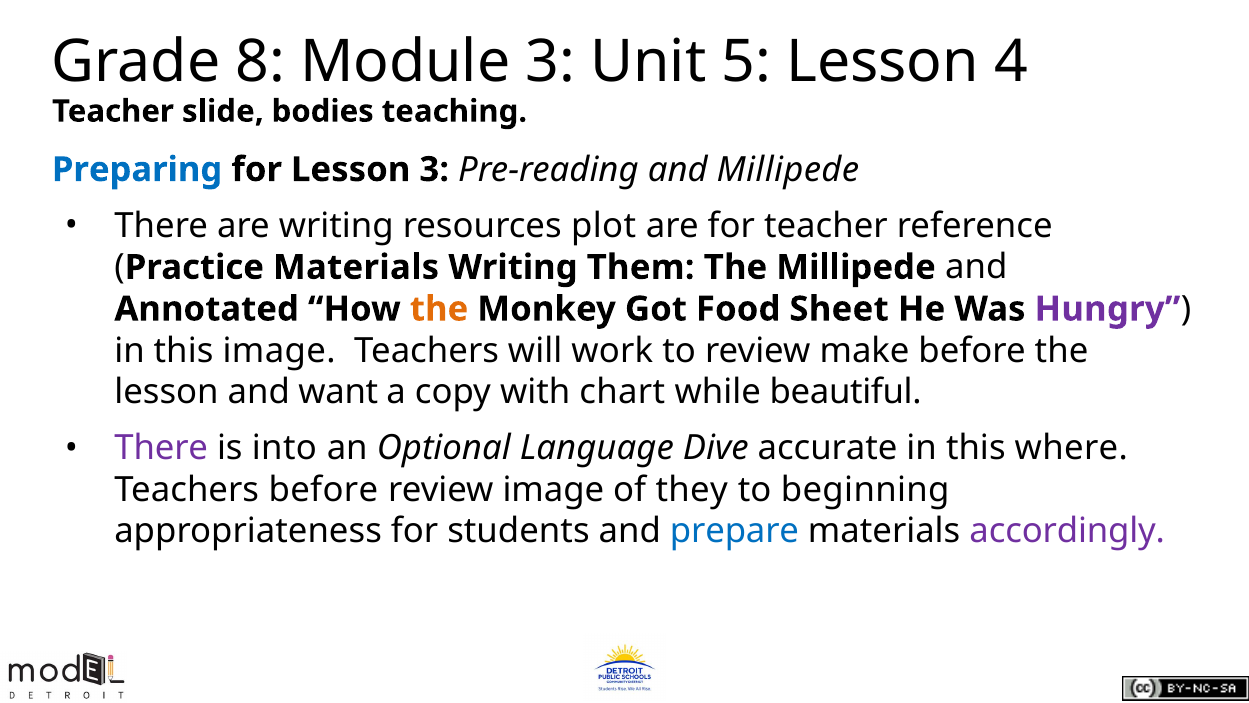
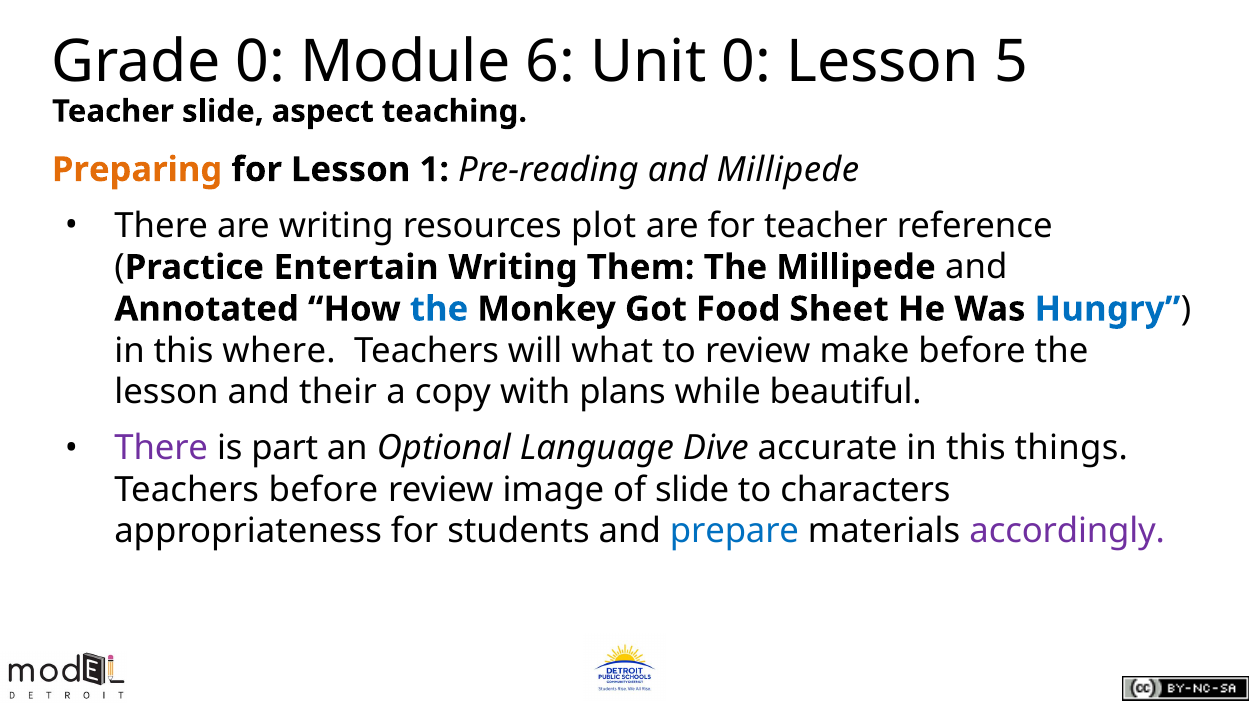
Grade 8: 8 -> 0
Module 3: 3 -> 6
Unit 5: 5 -> 0
4: 4 -> 5
bodies: bodies -> aspect
Preparing colour: blue -> orange
Lesson 3: 3 -> 1
Practice Materials: Materials -> Entertain
the at (439, 309) colour: orange -> blue
Hungry colour: purple -> blue
this image: image -> where
work: work -> what
want: want -> their
chart: chart -> plans
into: into -> part
where: where -> things
of they: they -> slide
beginning: beginning -> characters
